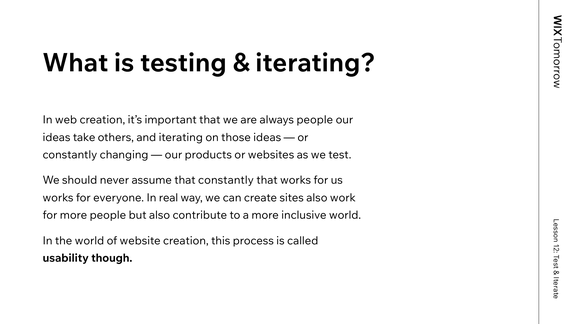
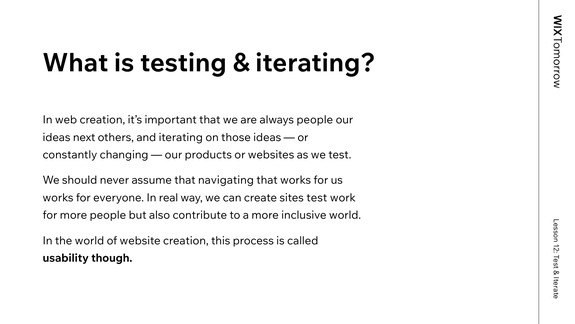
take: take -> next
that constantly: constantly -> navigating
sites also: also -> test
